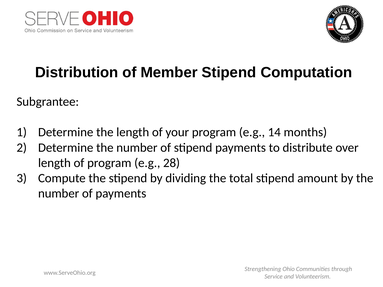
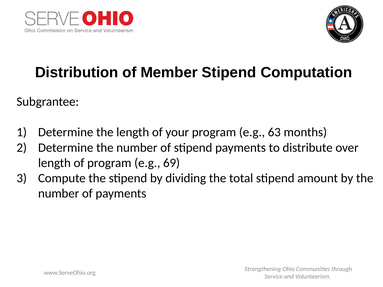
14: 14 -> 63
28: 28 -> 69
